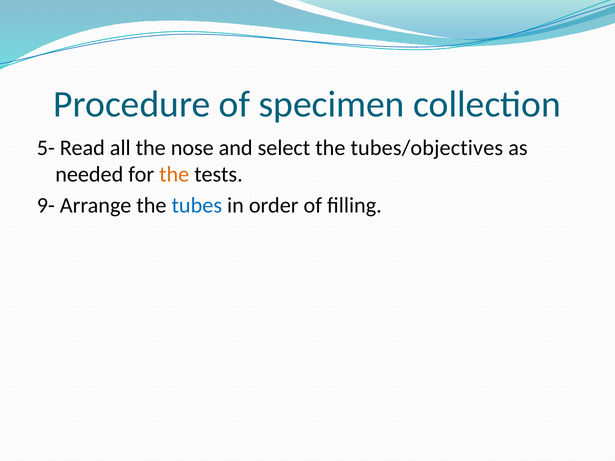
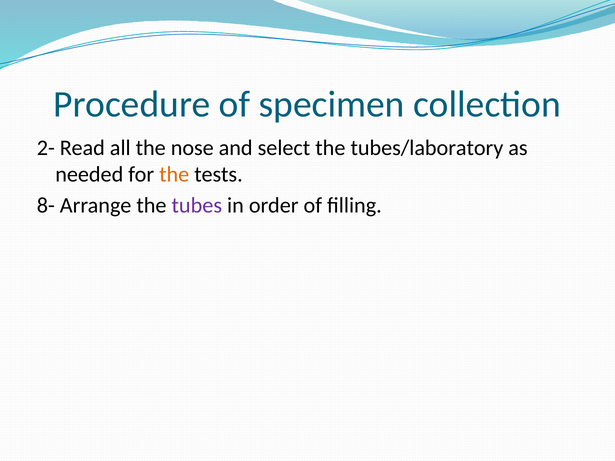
5-: 5- -> 2-
tubes/objectives: tubes/objectives -> tubes/laboratory
9-: 9- -> 8-
tubes colour: blue -> purple
